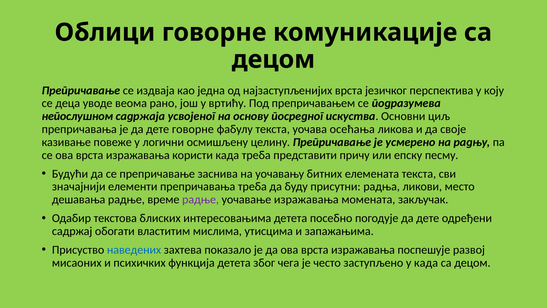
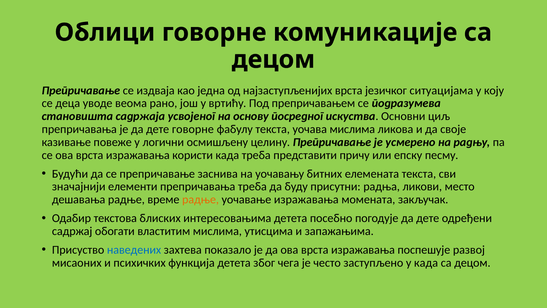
перспектива: перспектива -> ситуацијама
непослушном: непослушном -> становишта
уочава осећања: осећања -> мислима
радње at (201, 199) colour: purple -> orange
